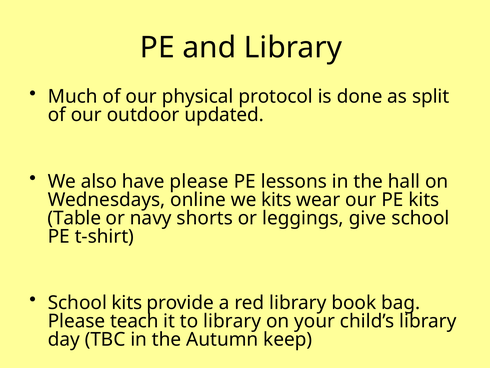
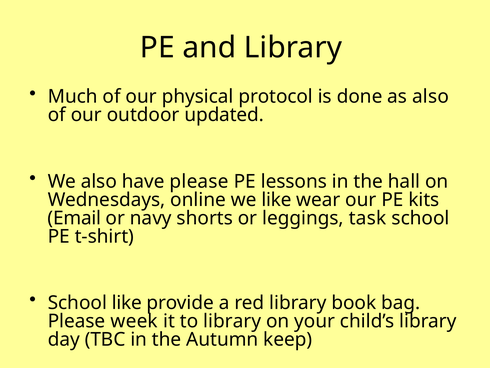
as split: split -> also
we kits: kits -> like
Table: Table -> Email
give: give -> task
School kits: kits -> like
teach: teach -> week
